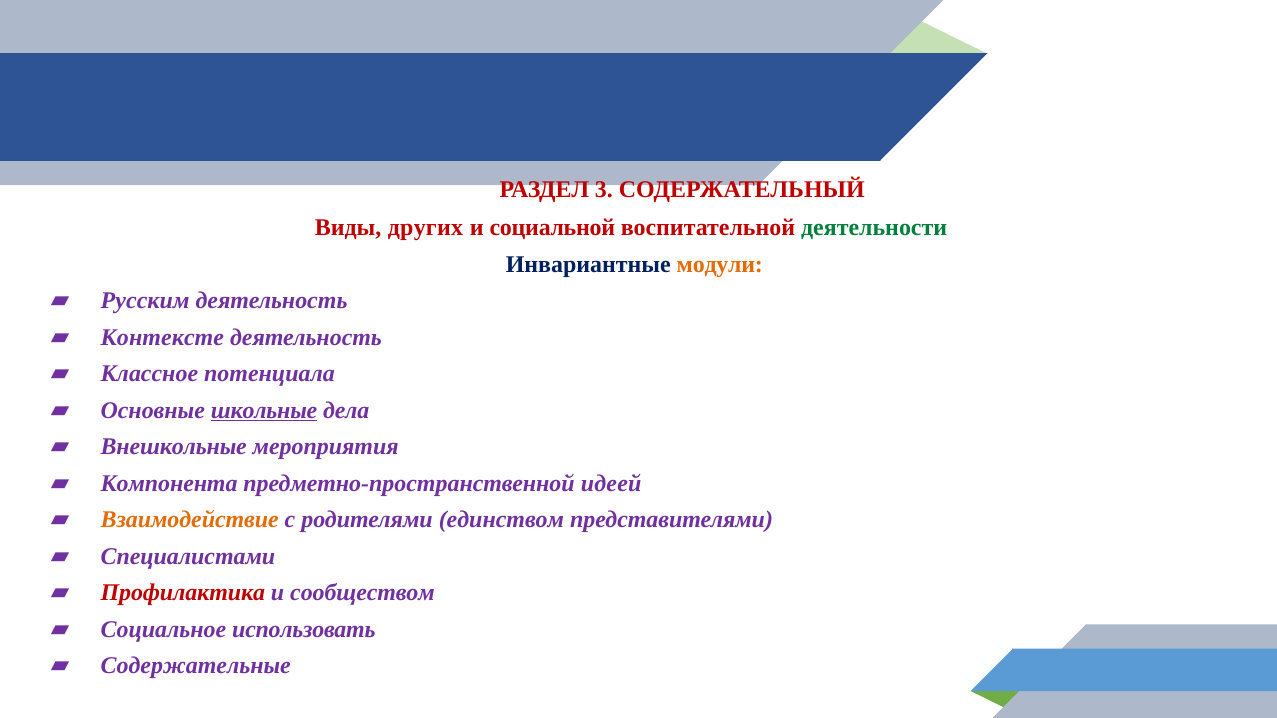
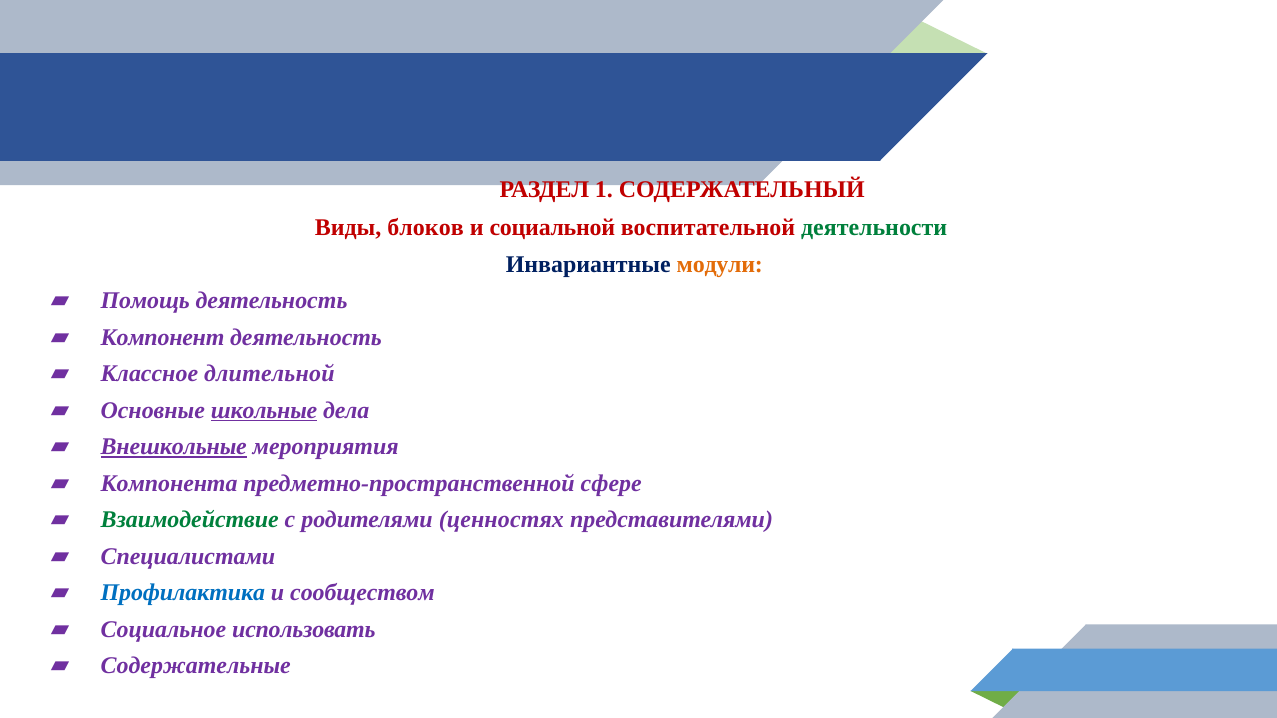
3: 3 -> 1
других: других -> блоков
Русским: Русским -> Помощь
Контексте: Контексте -> Компонент
потенциала: потенциала -> длительной
Внешкольные underline: none -> present
идеей: идеей -> сфере
Взаимодействие colour: orange -> green
единством: единством -> ценностях
Профилактика colour: red -> blue
